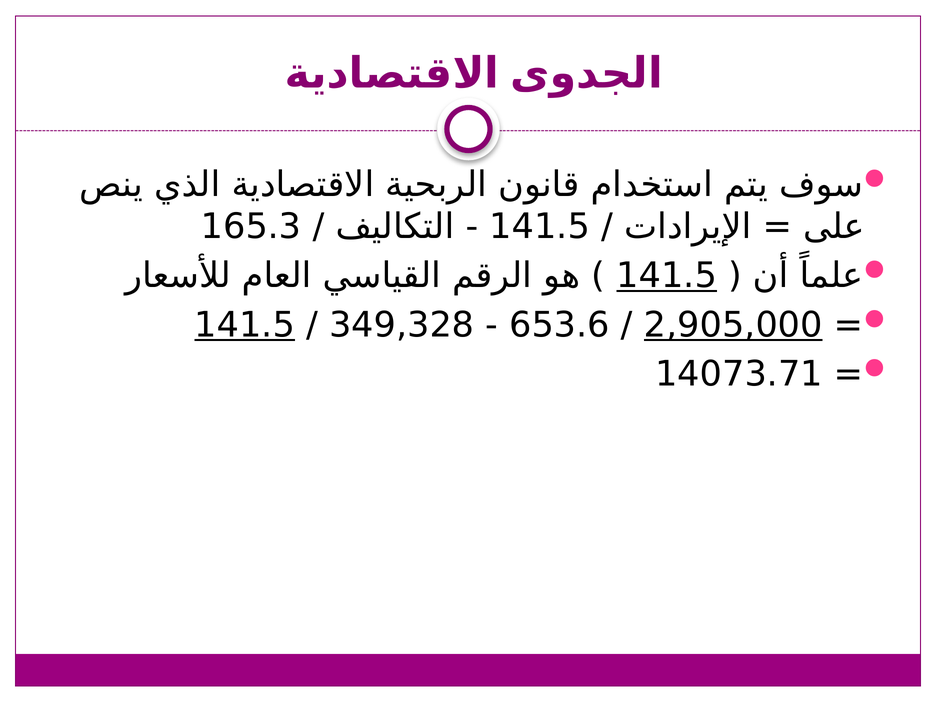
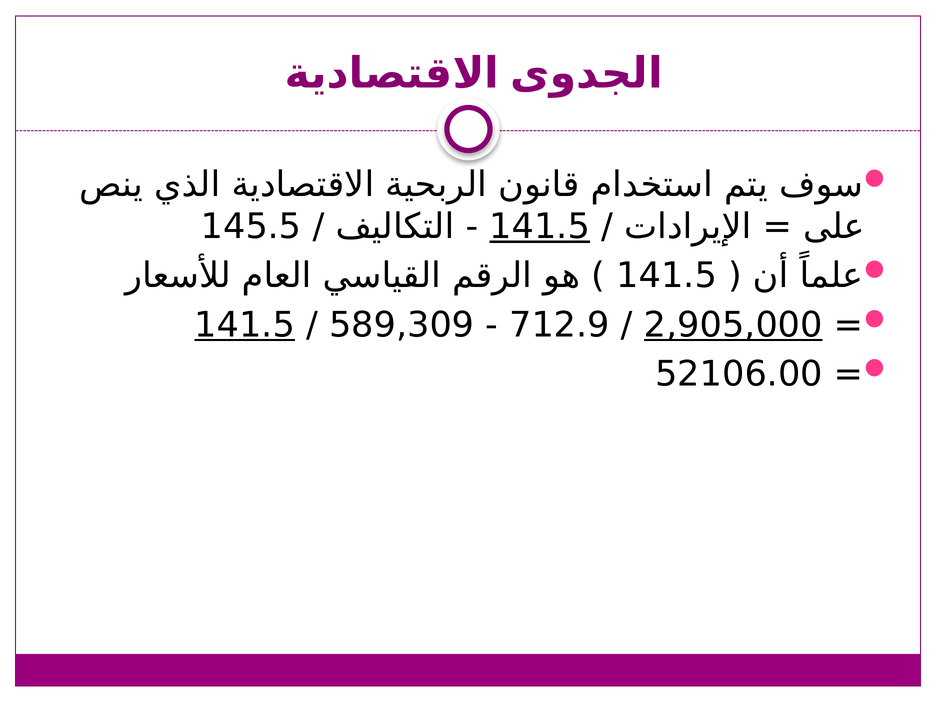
165.3: 165.3 -> 145.5
141.5 at (540, 227) underline: none -> present
141.5 at (667, 276) underline: present -> none
349,328: 349,328 -> 589,309
653.6: 653.6 -> 712.9
14073.71: 14073.71 -> 52106.00
